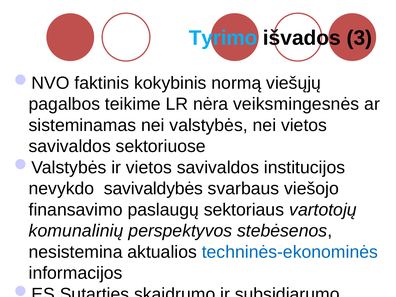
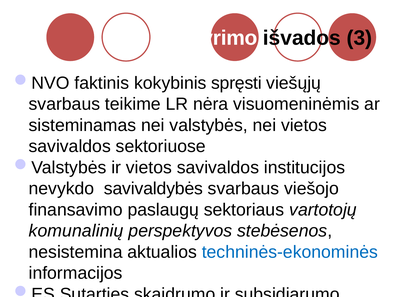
Tyrimo colour: light blue -> white
normą: normą -> spręsti
pagalbos at (64, 104): pagalbos -> svarbaus
veiksmingesnės: veiksmingesnės -> visuomeninėmis
